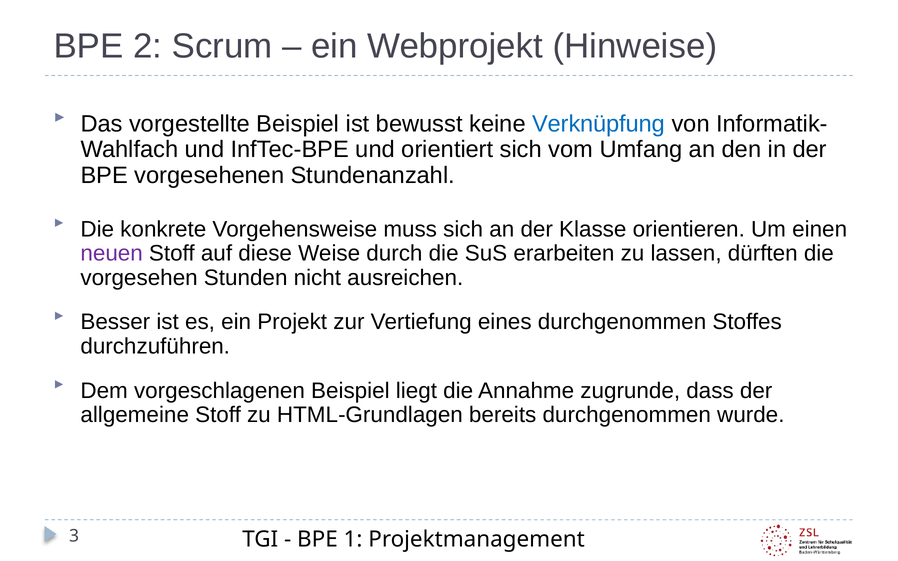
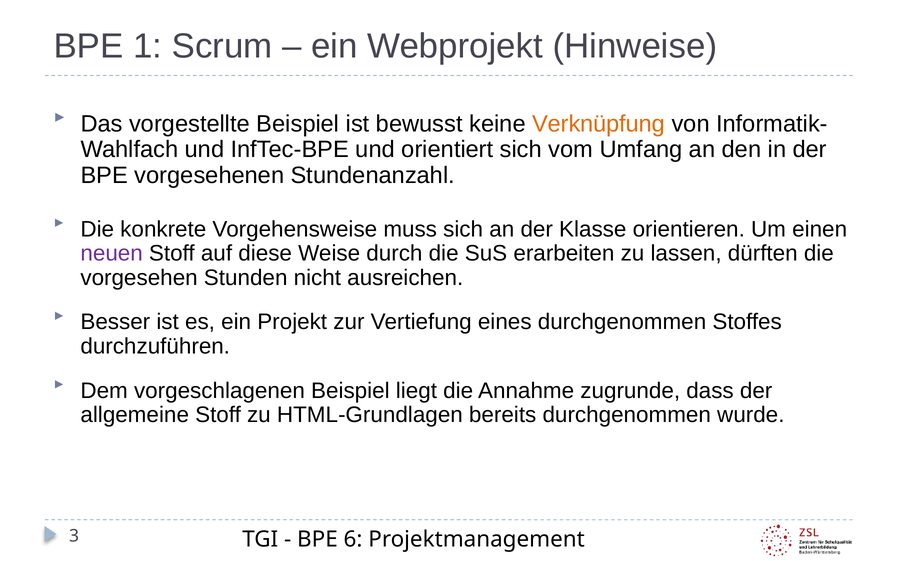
2: 2 -> 1
Verknüpfung colour: blue -> orange
1: 1 -> 6
